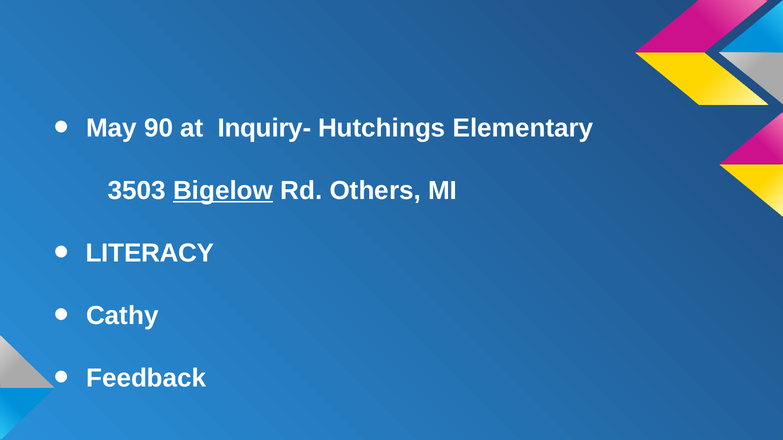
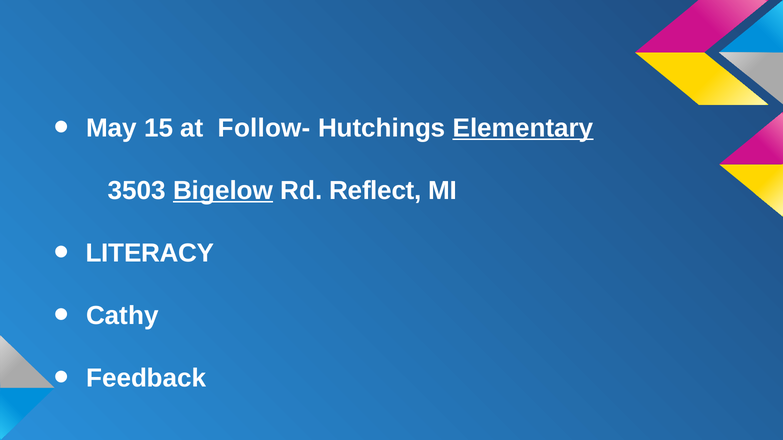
90: 90 -> 15
Inquiry-: Inquiry- -> Follow-
Elementary underline: none -> present
Others: Others -> Reflect
